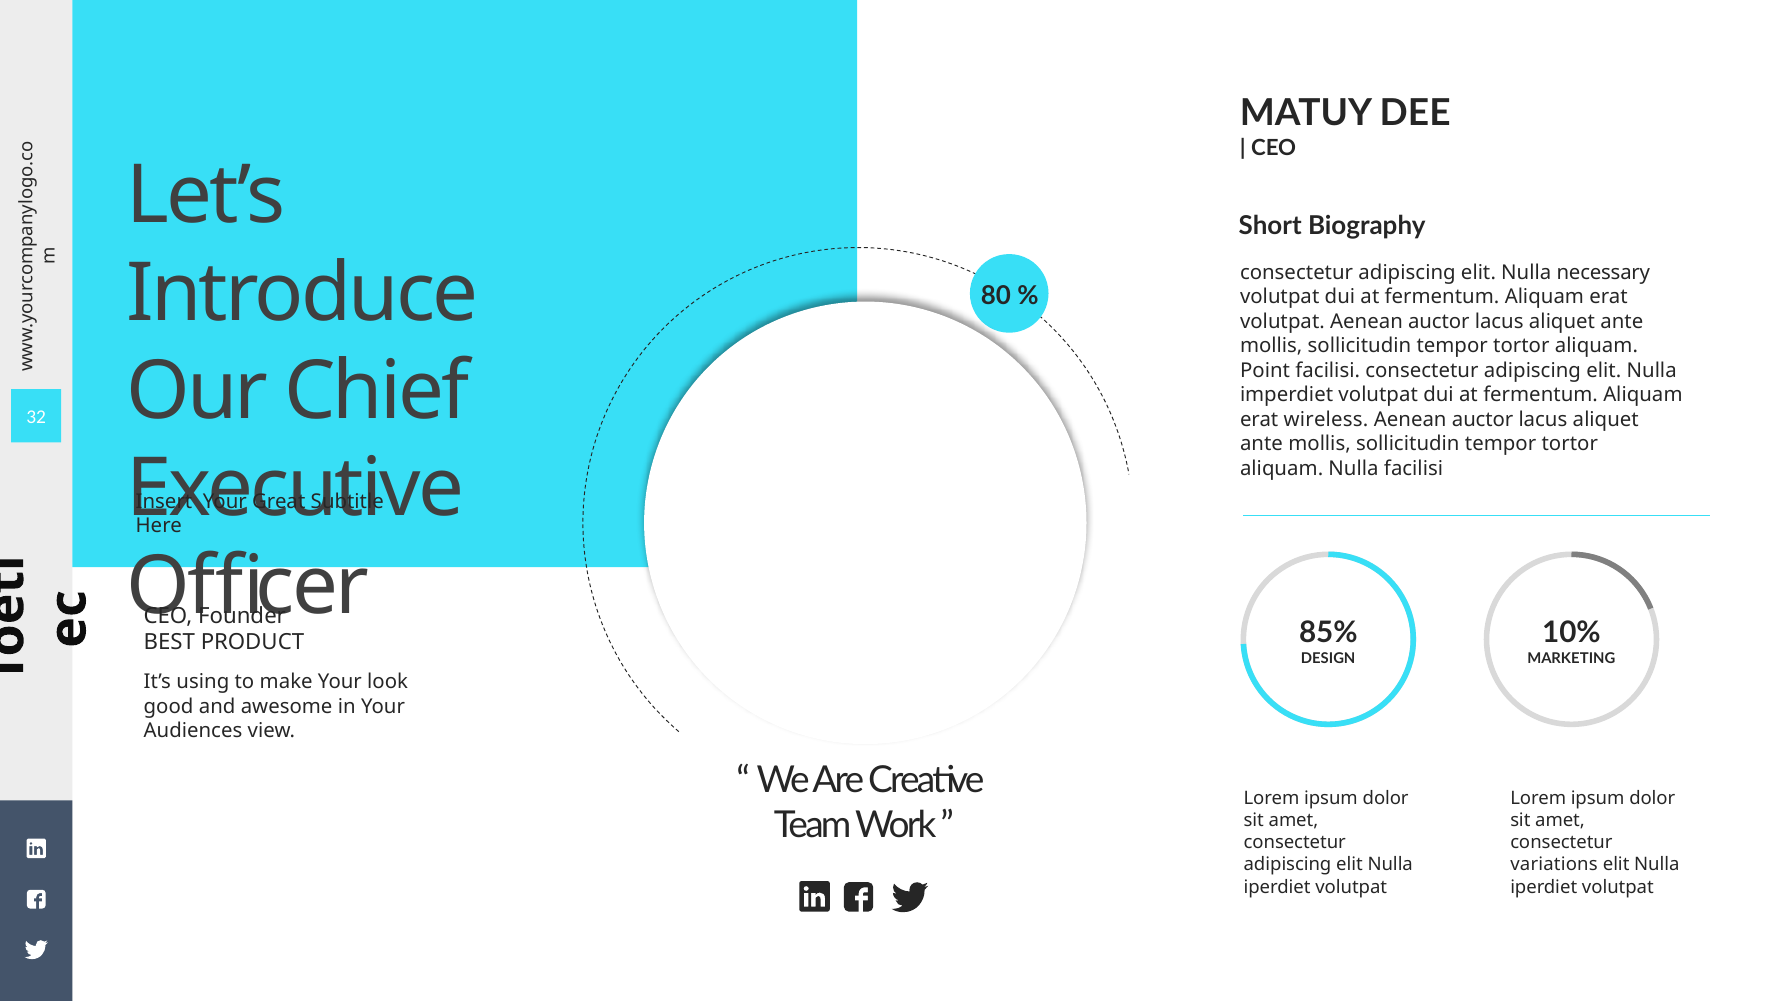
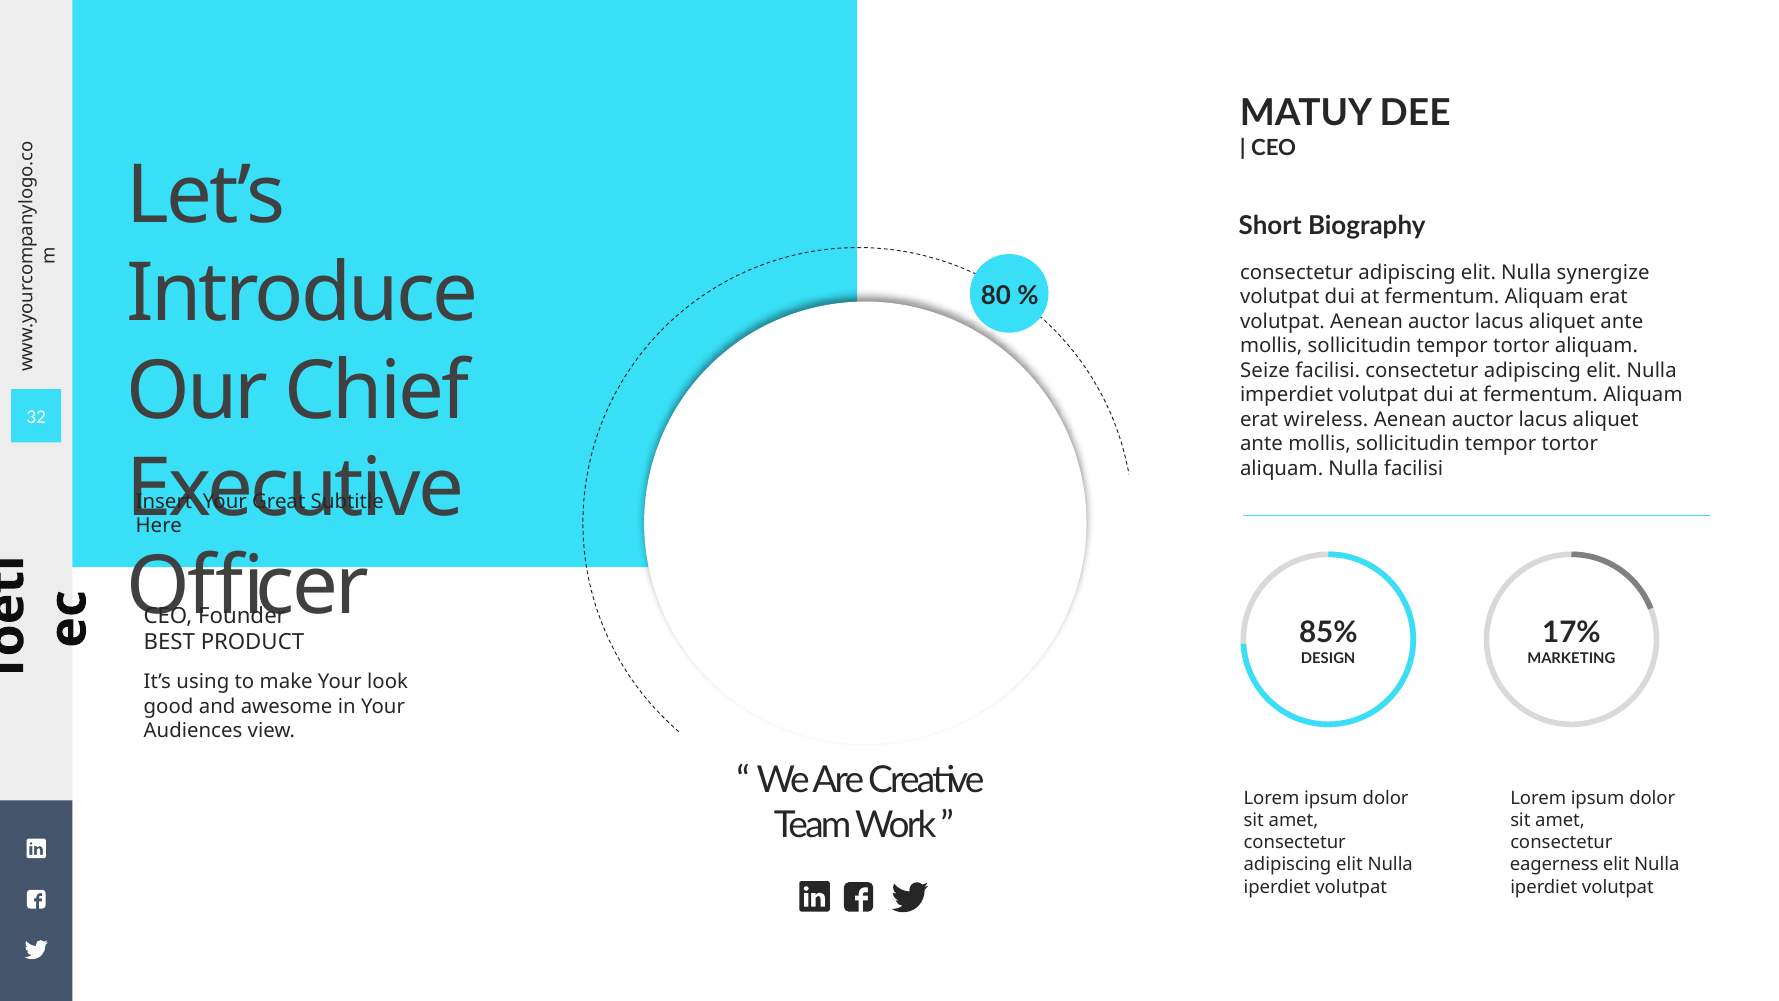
necessary: necessary -> synergize
Point: Point -> Seize
10%: 10% -> 17%
variations: variations -> eagerness
